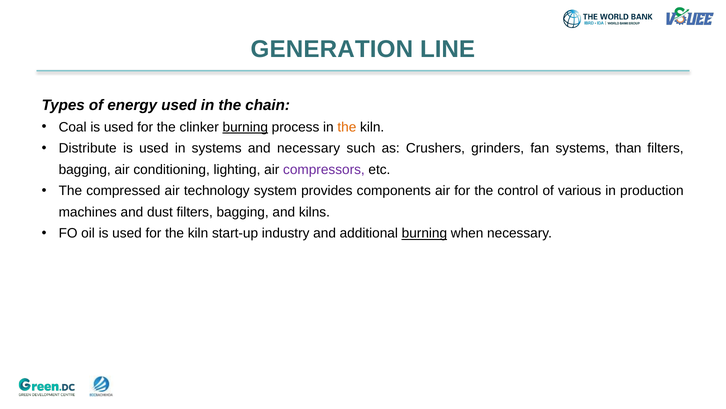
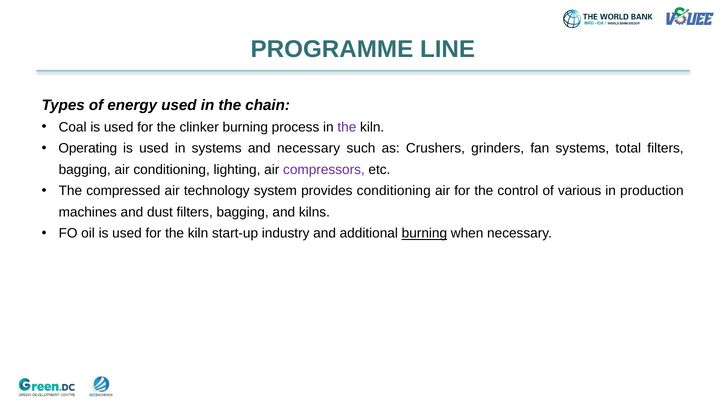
GENERATION: GENERATION -> PROGRAMME
burning at (245, 127) underline: present -> none
the at (347, 127) colour: orange -> purple
Distribute: Distribute -> Operating
than: than -> total
provides components: components -> conditioning
